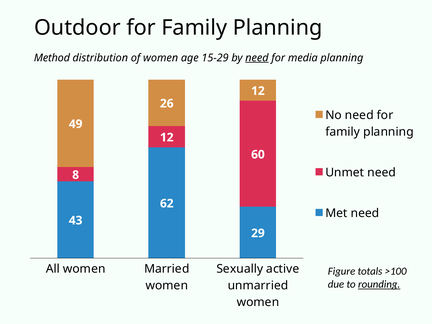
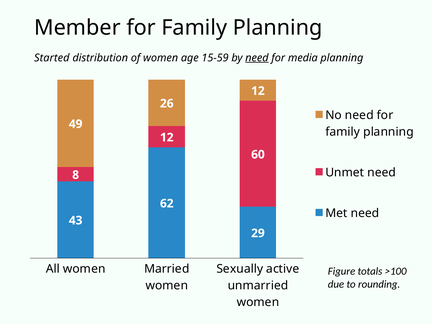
Outdoor: Outdoor -> Member
Method: Method -> Started
15-29: 15-29 -> 15-59
rounding underline: present -> none
